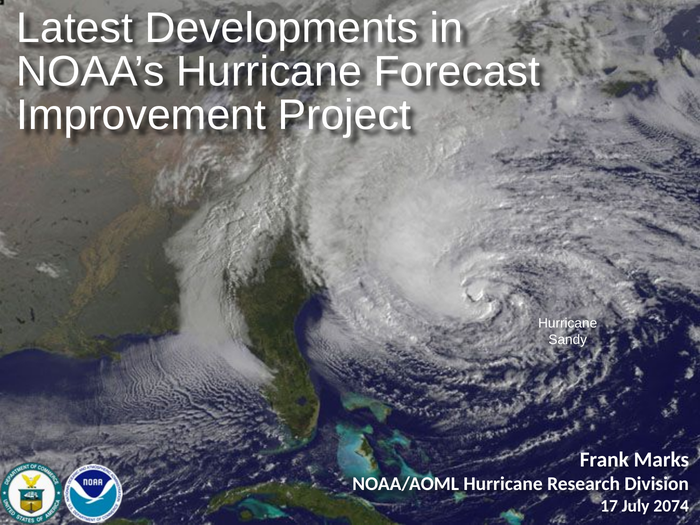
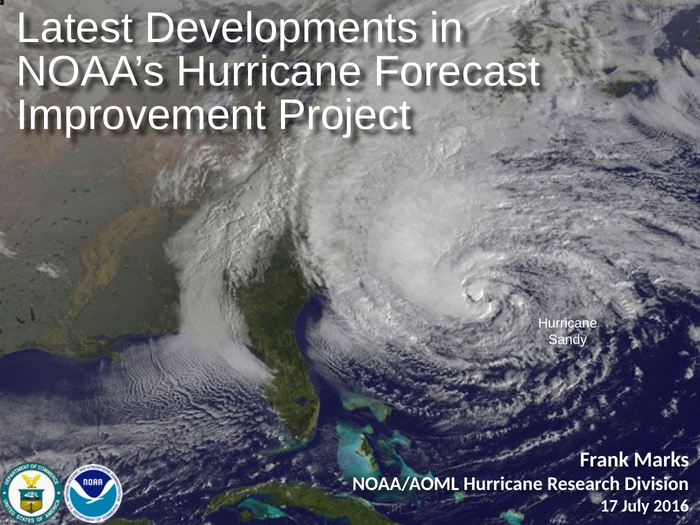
2074: 2074 -> 2016
